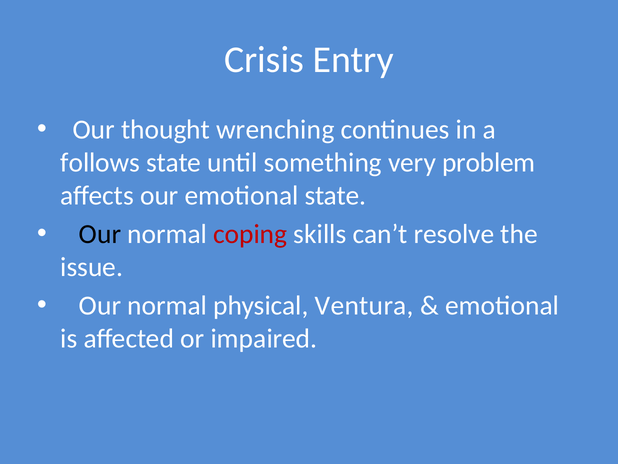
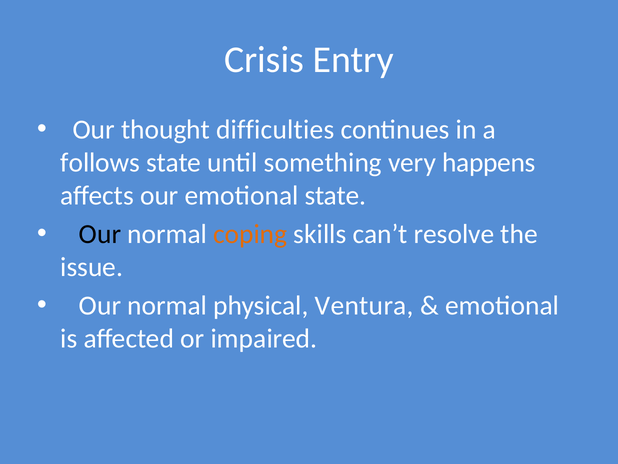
wrenching: wrenching -> difficulties
problem: problem -> happens
coping colour: red -> orange
